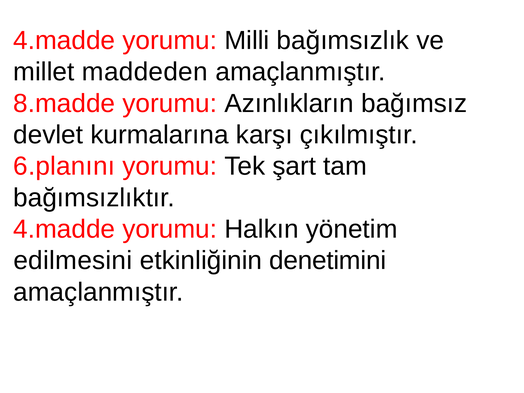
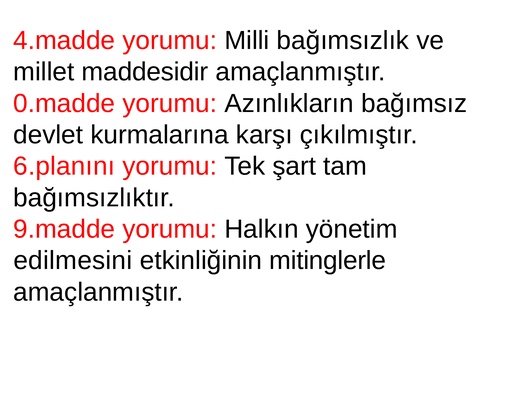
maddeden: maddeden -> maddesidir
8.madde: 8.madde -> 0.madde
4.madde at (64, 229): 4.madde -> 9.madde
denetimini: denetimini -> mitinglerle
